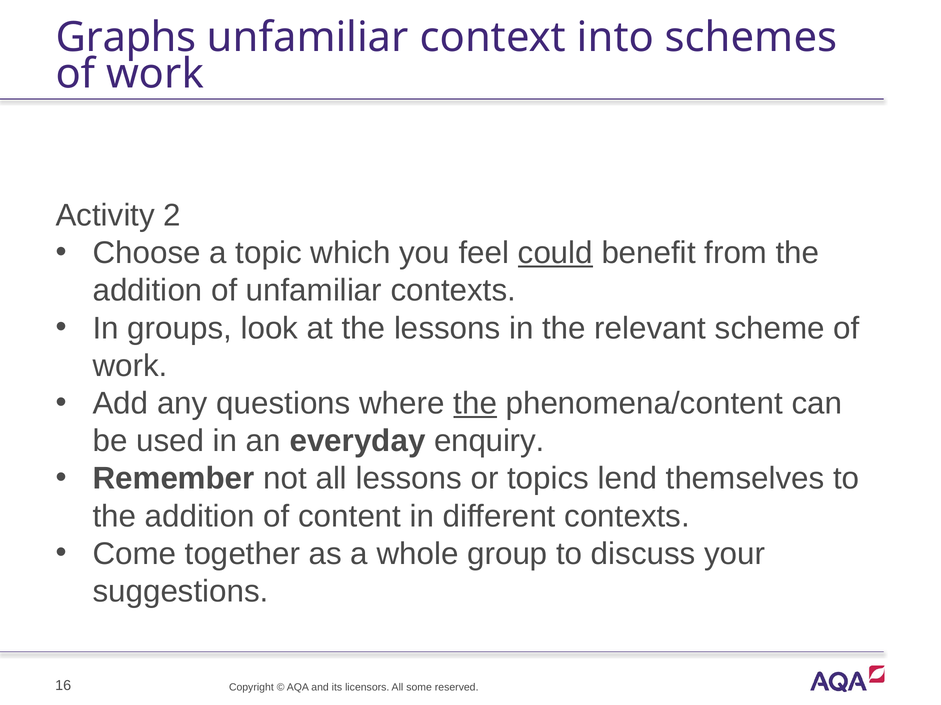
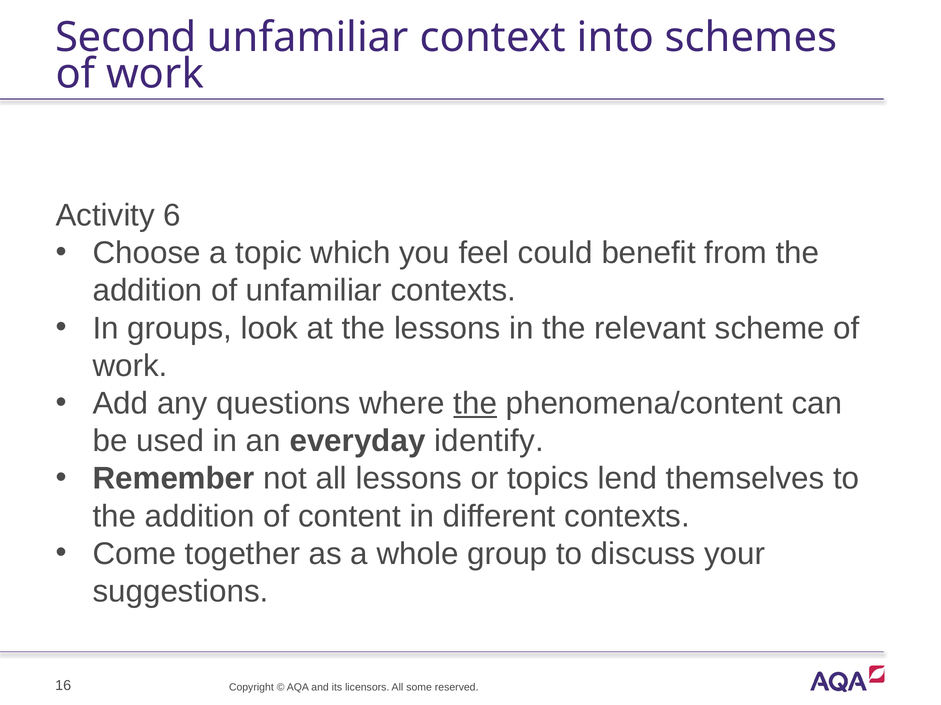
Graphs: Graphs -> Second
2: 2 -> 6
could underline: present -> none
enquiry: enquiry -> identify
